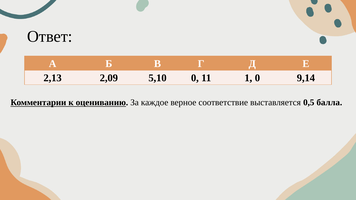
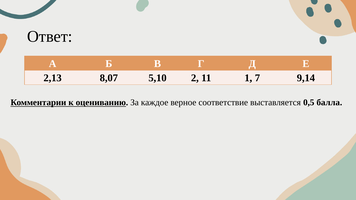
2,09: 2,09 -> 8,07
5,10 0: 0 -> 2
1 0: 0 -> 7
